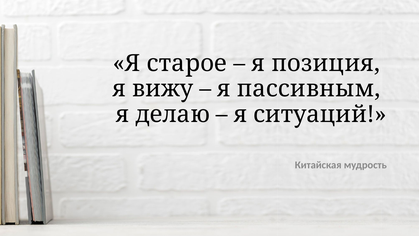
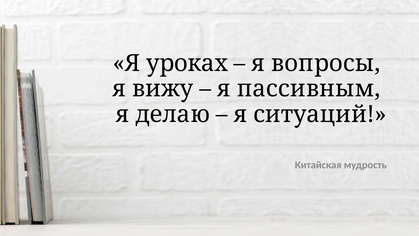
старое: старое -> уроках
позиция: позиция -> вопросы
